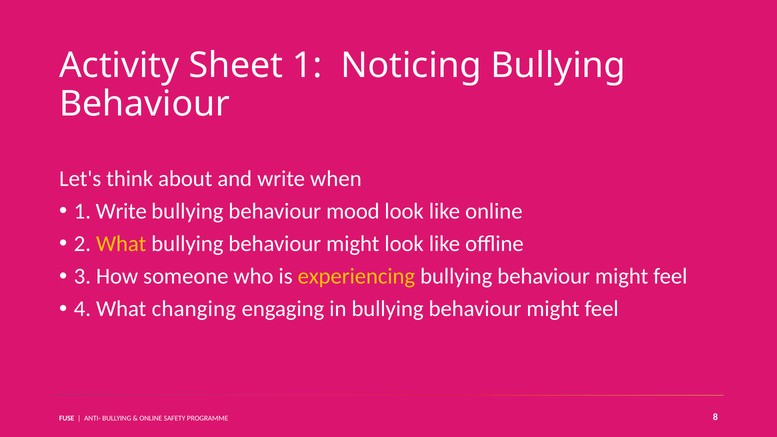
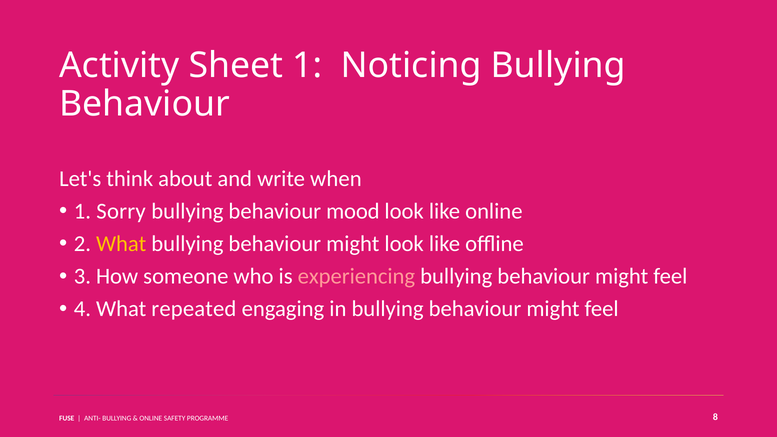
1 Write: Write -> Sorry
experiencing colour: yellow -> pink
changing: changing -> repeated
